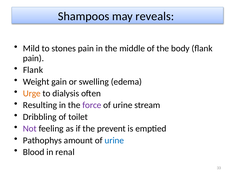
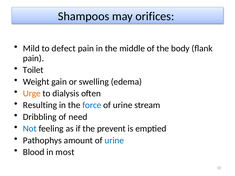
reveals: reveals -> orifices
stones: stones -> defect
Flank at (33, 70): Flank -> Toilet
force colour: purple -> blue
toilet: toilet -> need
Not colour: purple -> blue
renal: renal -> most
